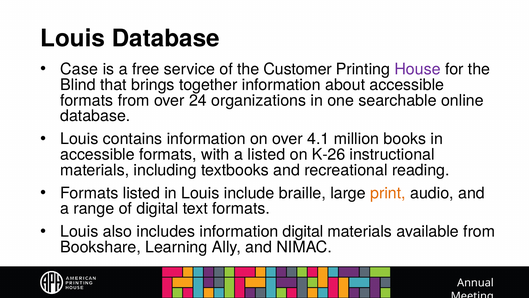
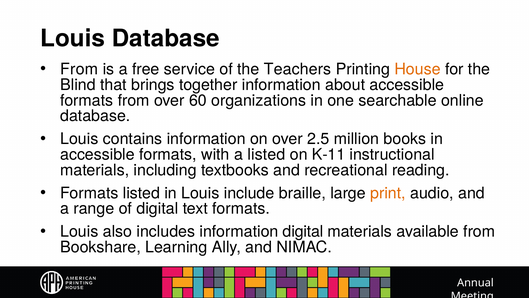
Case at (79, 69): Case -> From
Customer: Customer -> Teachers
House colour: purple -> orange
24: 24 -> 60
4.1: 4.1 -> 2.5
K-26: K-26 -> K-11
